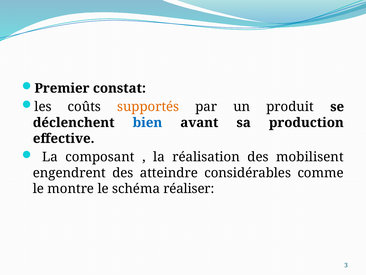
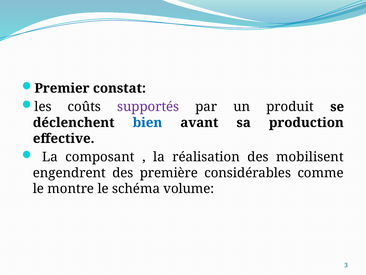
supportés colour: orange -> purple
atteindre: atteindre -> première
réaliser: réaliser -> volume
